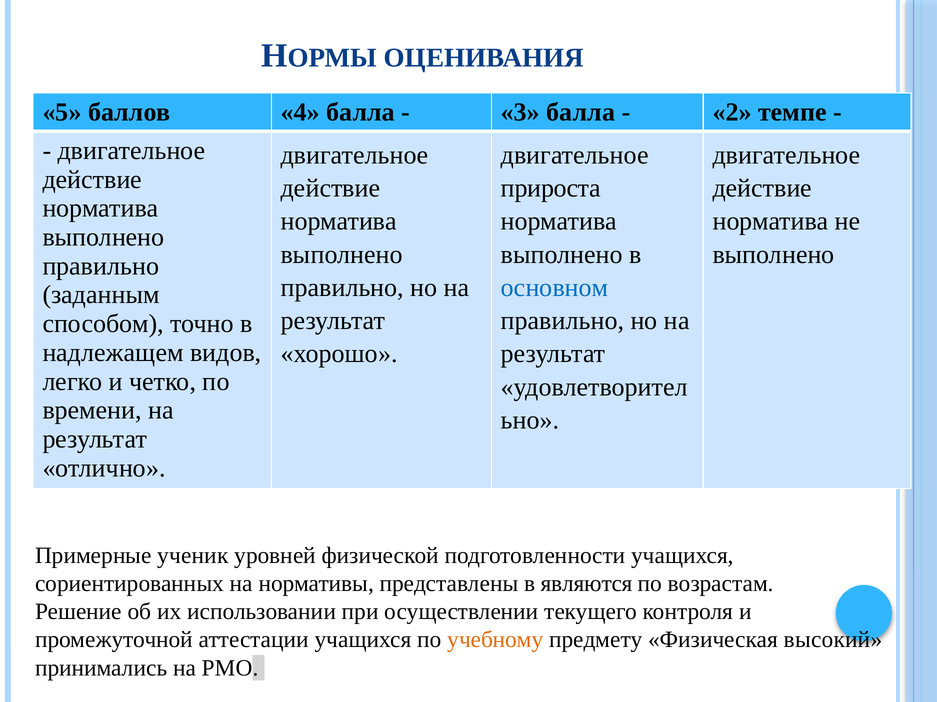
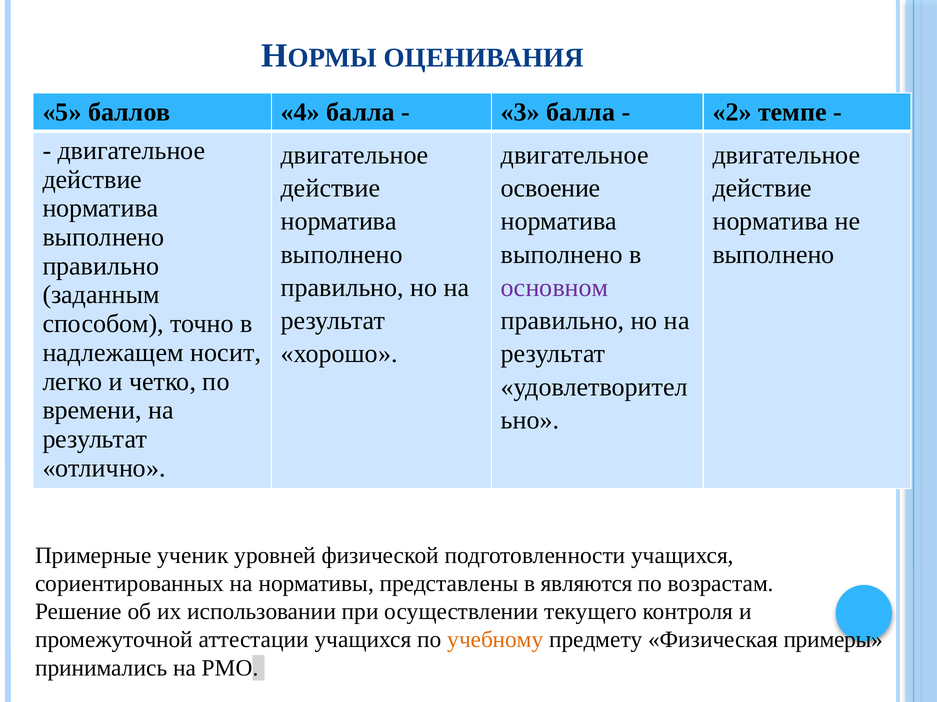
прироста: прироста -> освоение
основном colour: blue -> purple
видов: видов -> носит
высокий: высокий -> примеры
